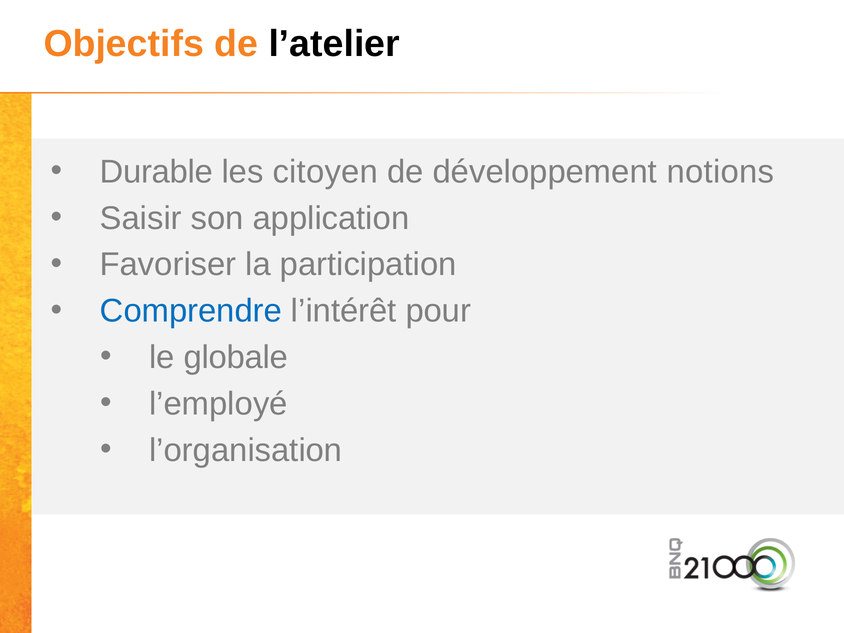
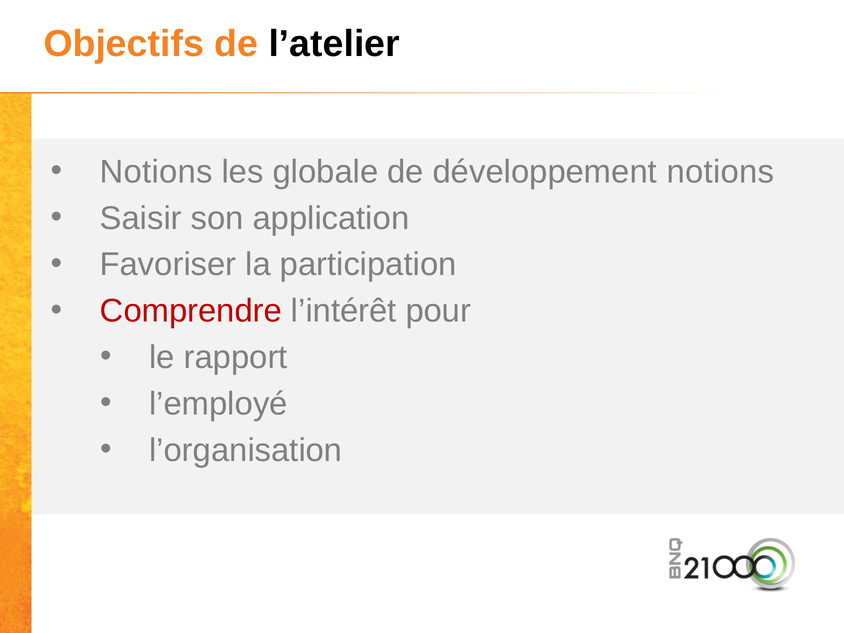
Durable at (156, 172): Durable -> Notions
citoyen: citoyen -> globale
Comprendre colour: blue -> red
globale: globale -> rapport
